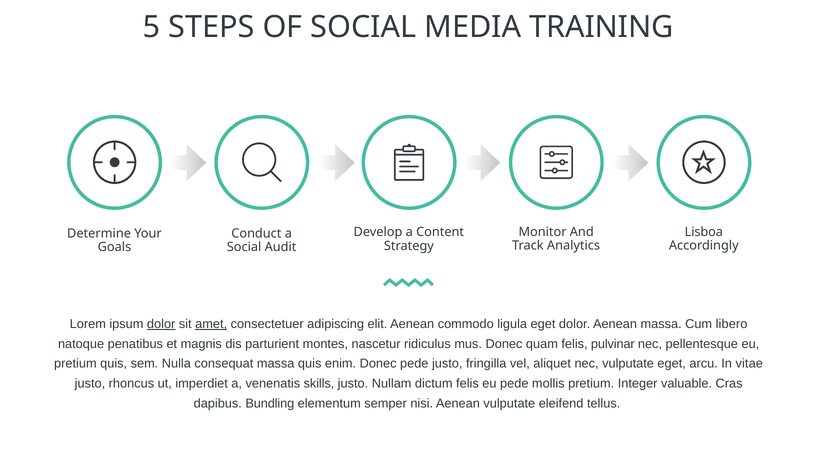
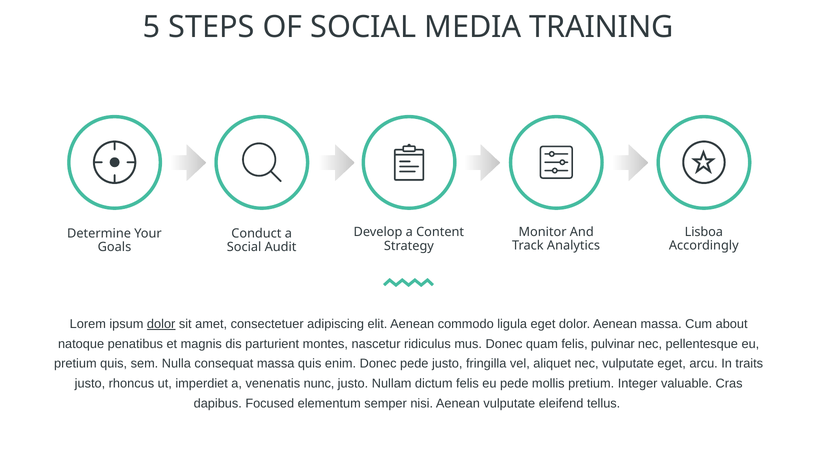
amet underline: present -> none
libero: libero -> about
vitae: vitae -> traits
skills: skills -> nunc
Bundling: Bundling -> Focused
